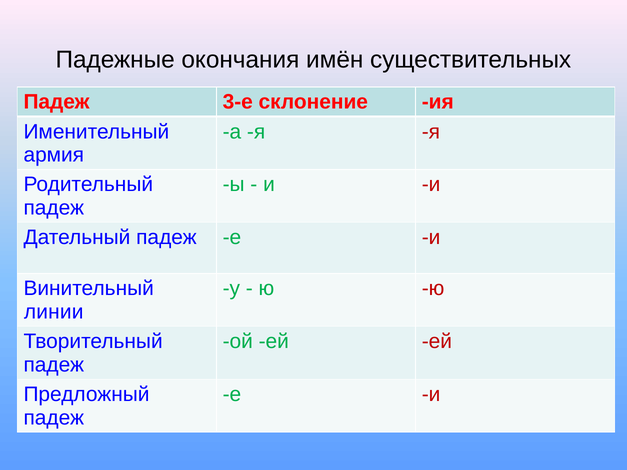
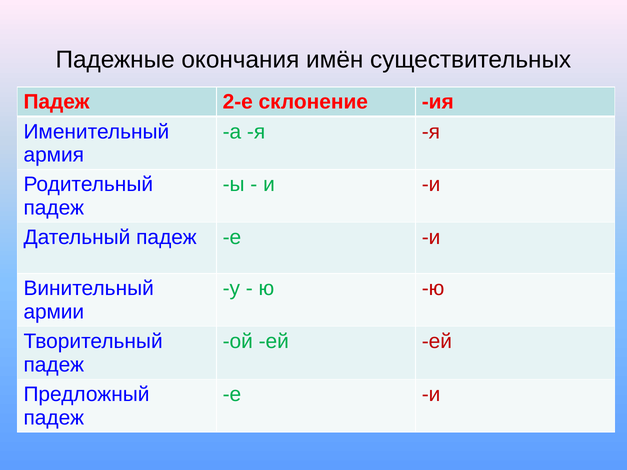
3-е: 3-е -> 2-е
линии: линии -> армии
